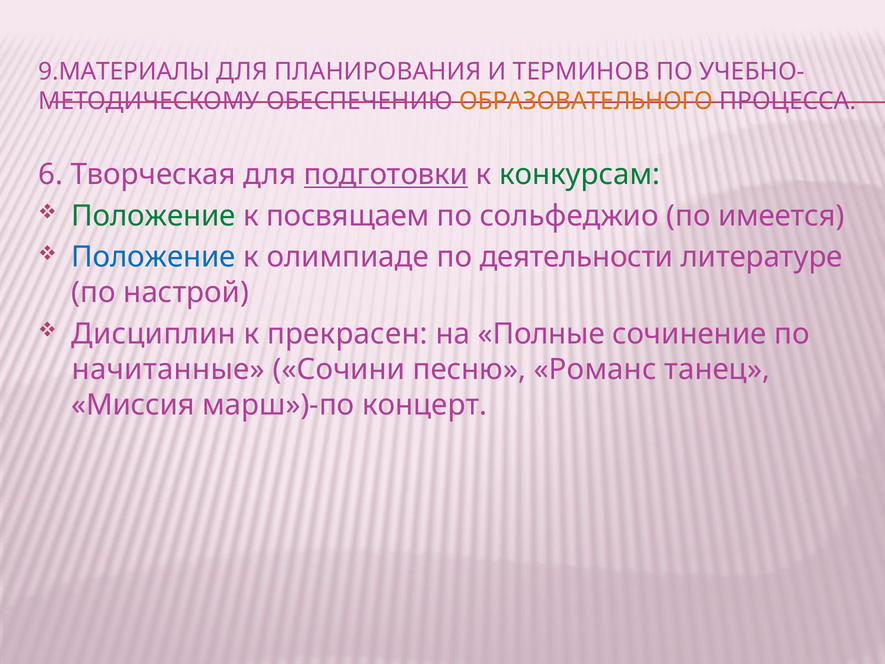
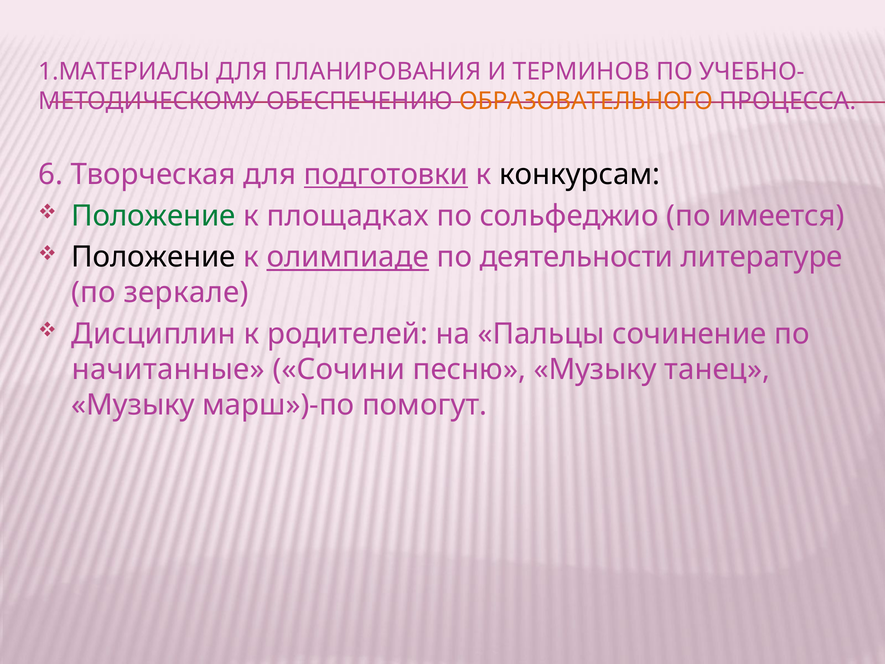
9.МАТЕРИАЛЫ: 9.МАТЕРИАЛЫ -> 1.МАТЕРИАЛЫ
конкурсам colour: green -> black
посвящаем: посвящаем -> площадках
Положение at (154, 257) colour: blue -> black
олимпиаде underline: none -> present
настрой: настрой -> зеркале
прекрасен: прекрасен -> родителей
Полные: Полные -> Пальцы
песню Романс: Романс -> Музыку
Миссия at (133, 405): Миссия -> Музыку
концерт: концерт -> помогут
